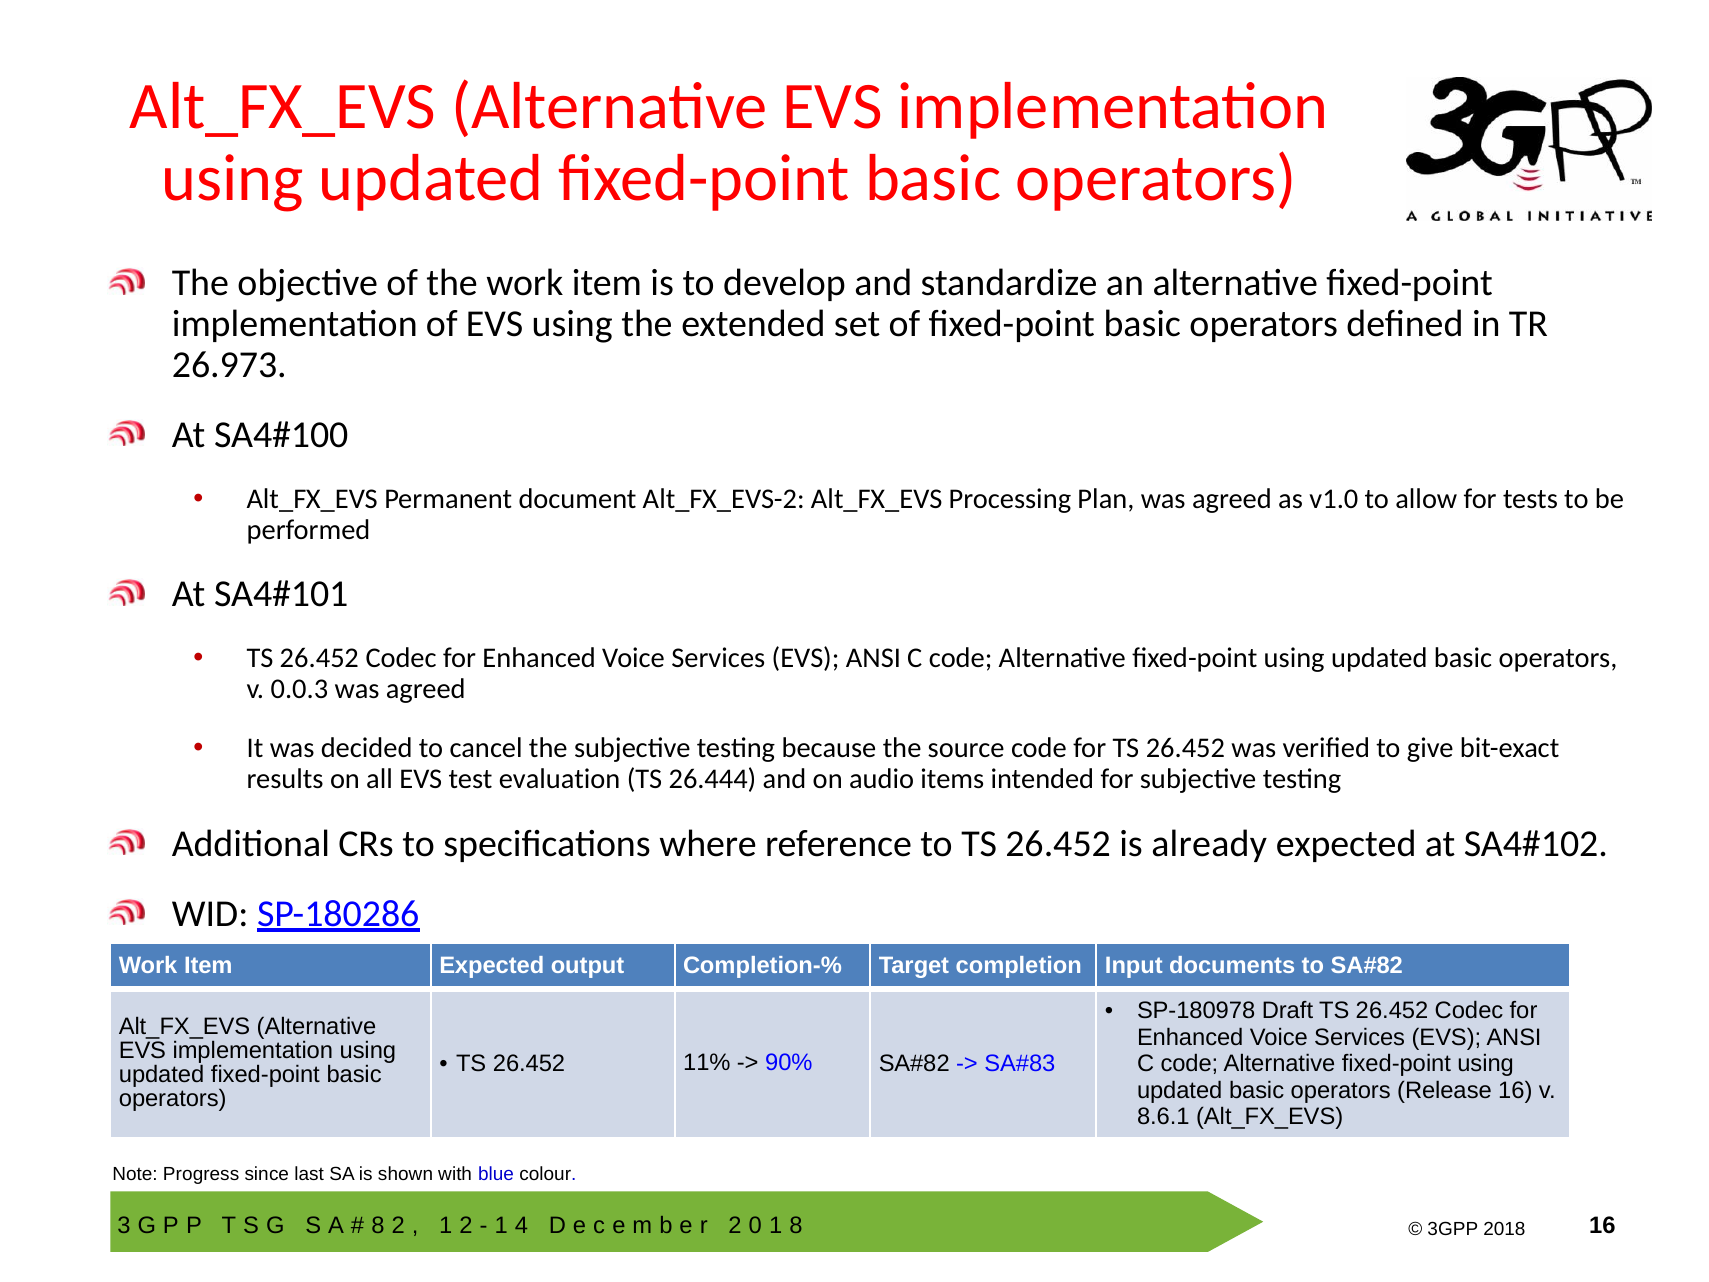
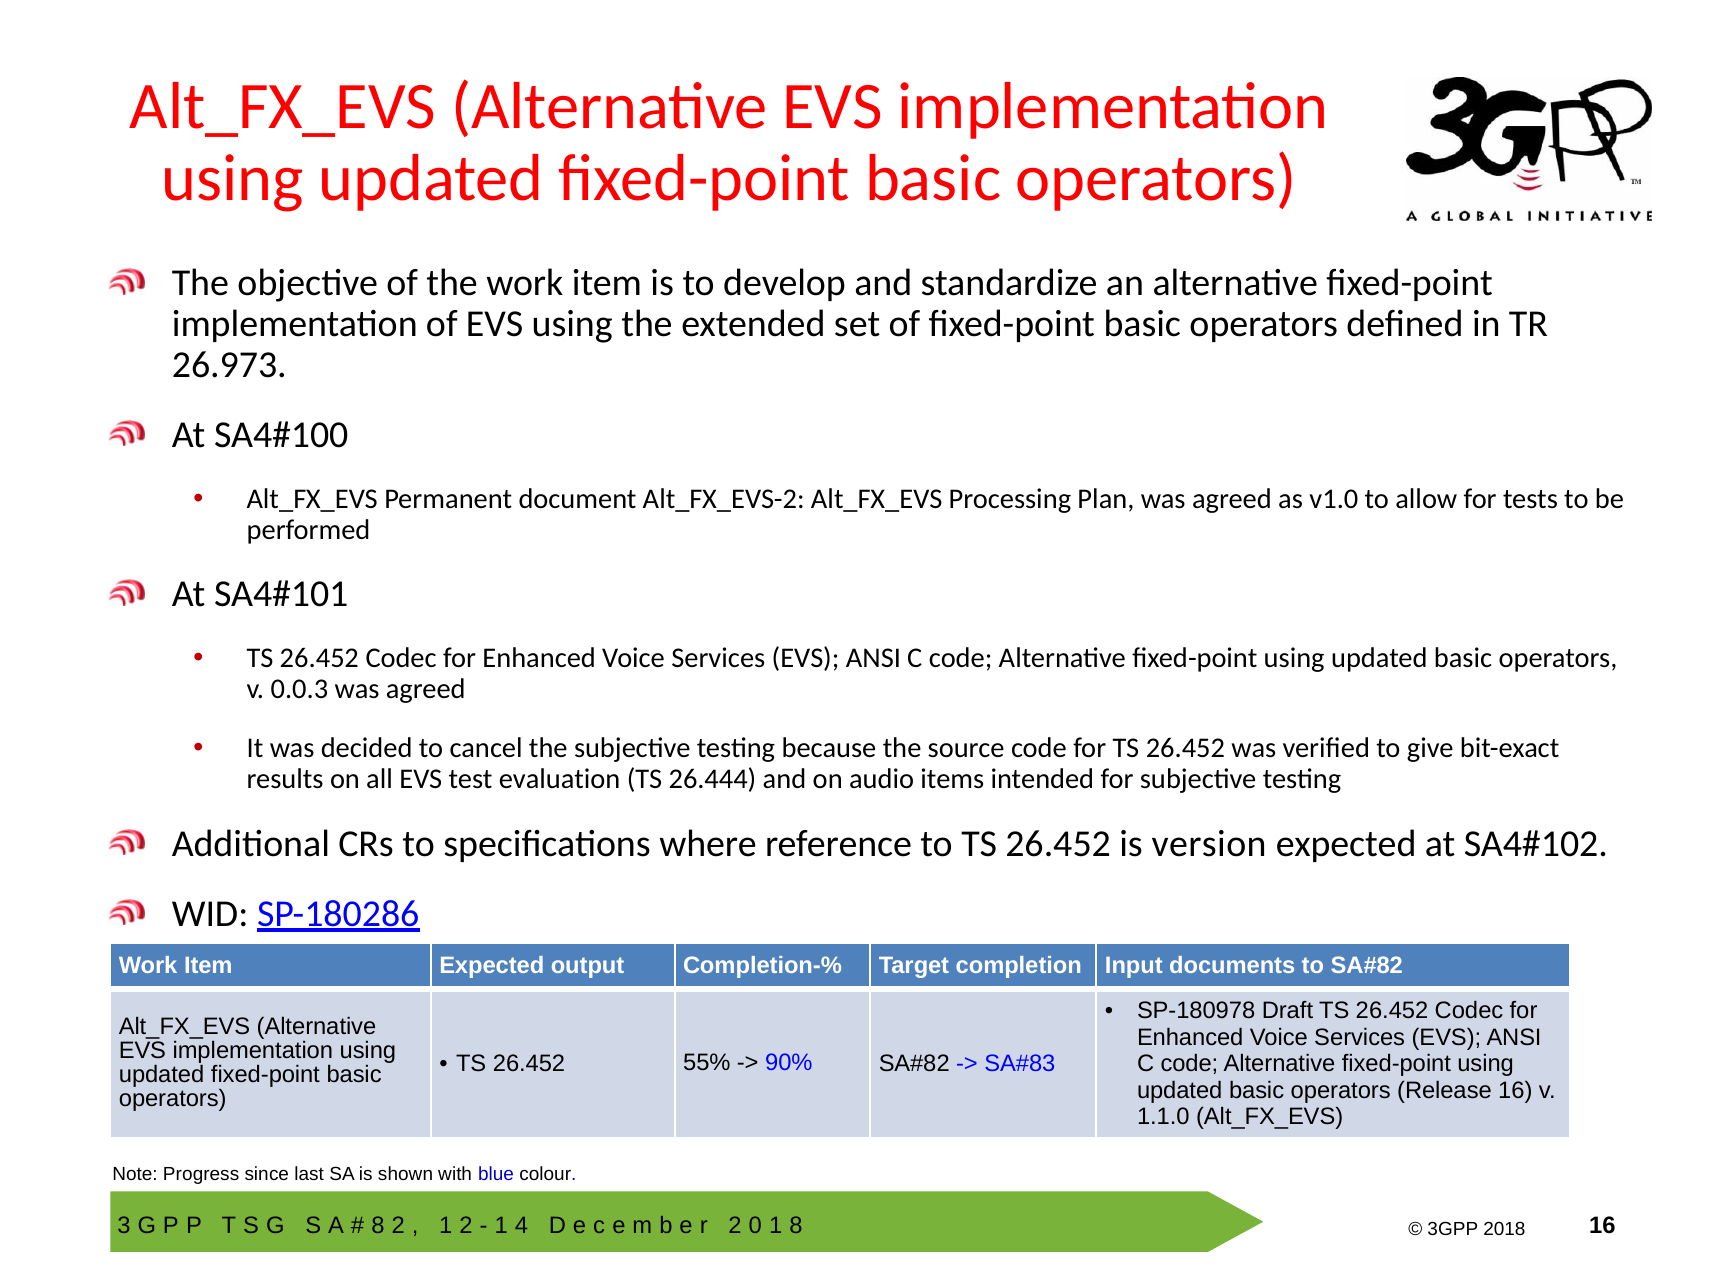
already: already -> version
11%: 11% -> 55%
8.6.1: 8.6.1 -> 1.1.0
